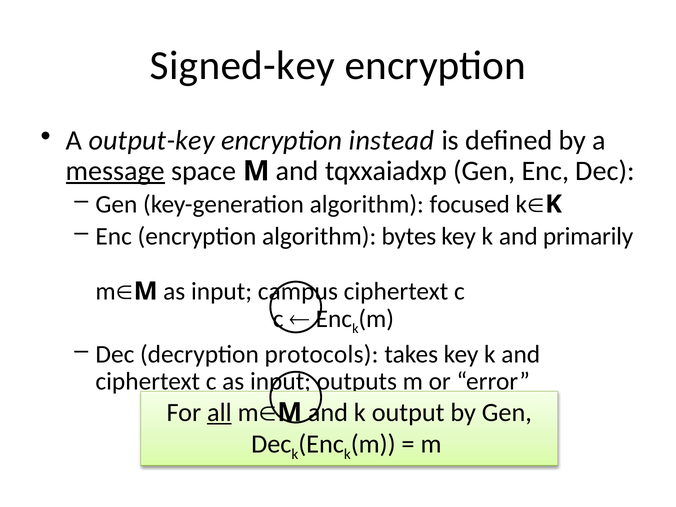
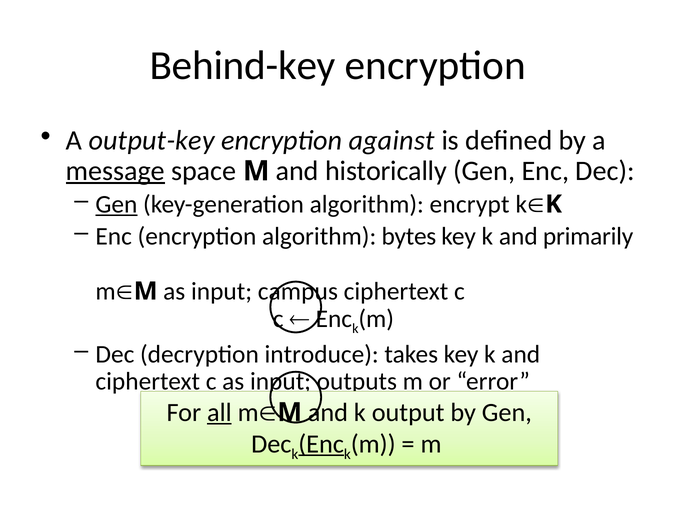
Signed-key: Signed-key -> Behind-key
instead: instead -> against
tqxxaiadxp: tqxxaiadxp -> historically
Gen at (116, 204) underline: none -> present
focused: focused -> encrypt
protocols: protocols -> introduce
Enc at (321, 444) underline: none -> present
